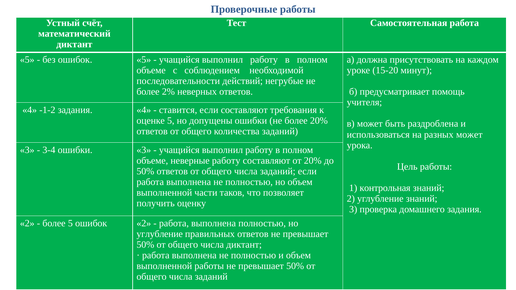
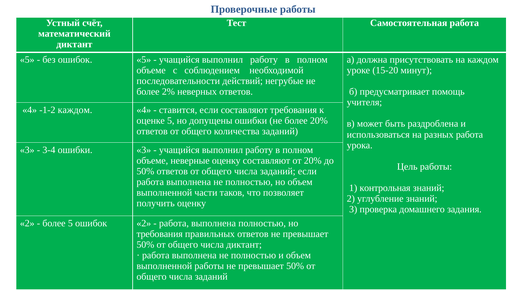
-1-2 задания: задания -> каждом
разных может: может -> работа
неверные работу: работу -> оценку
углубление at (160, 234): углубление -> требования
